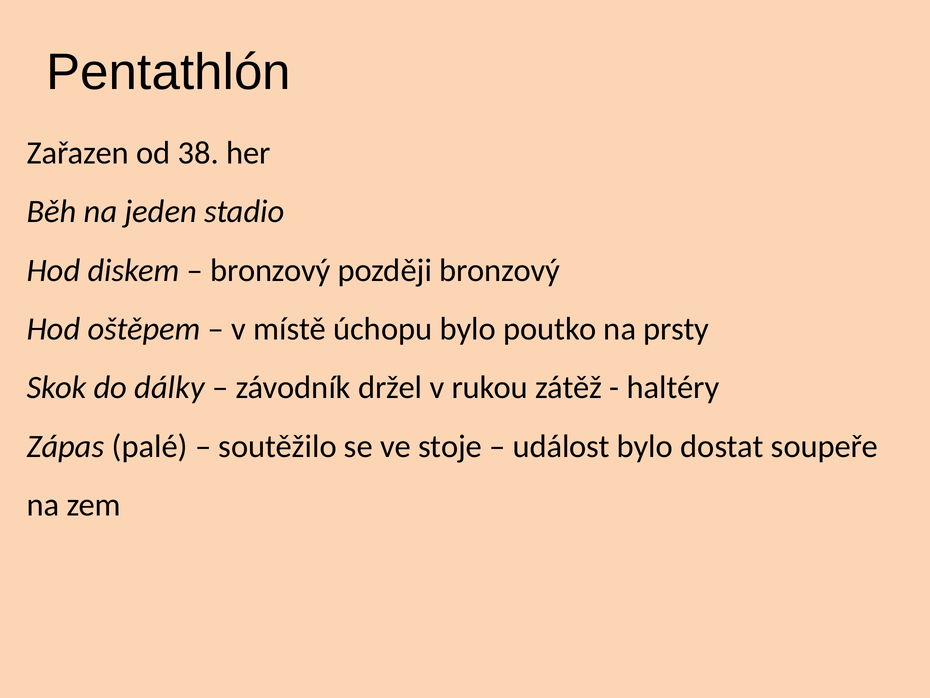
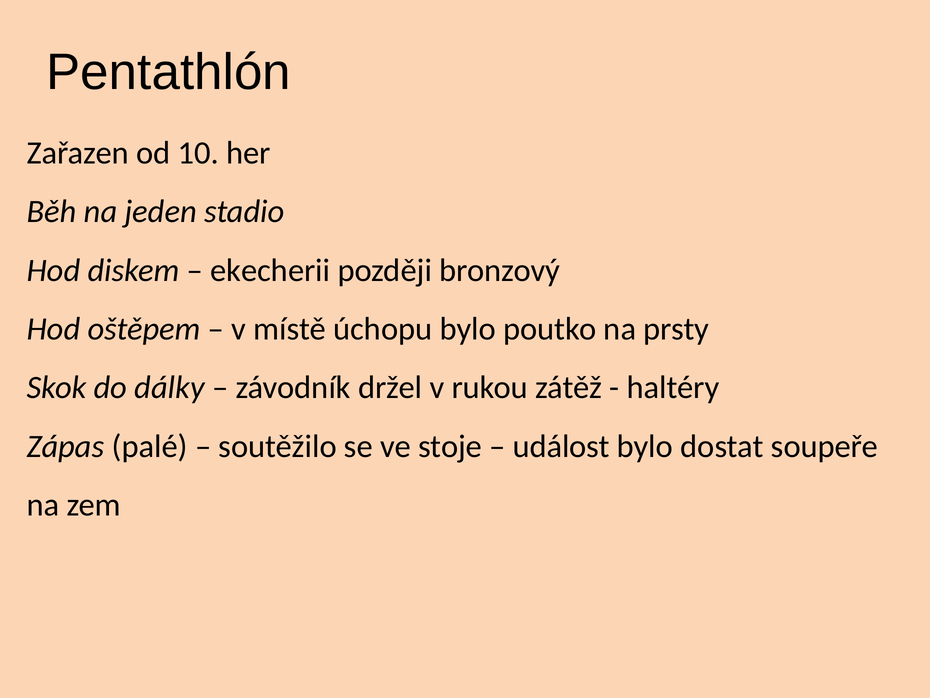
38: 38 -> 10
bronzový at (270, 270): bronzový -> ekecherii
